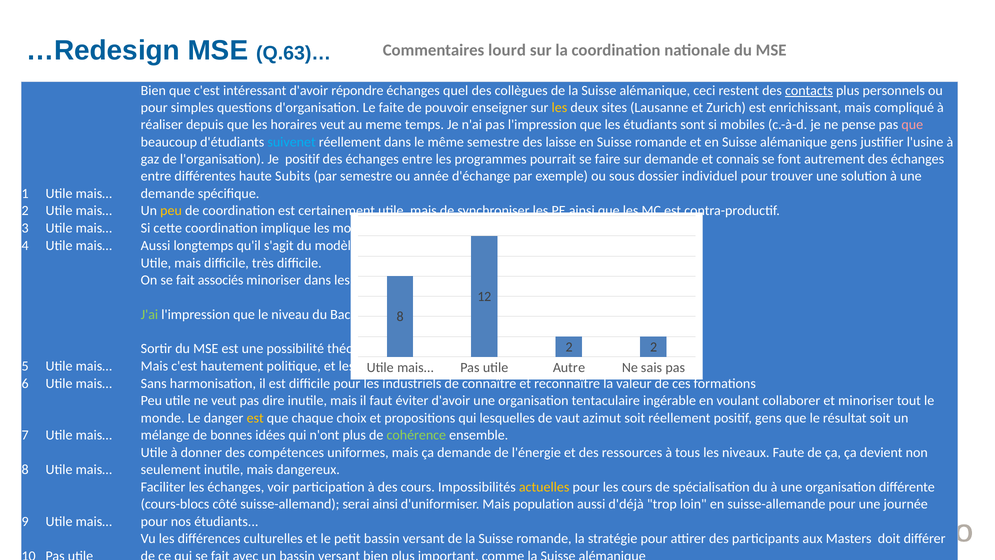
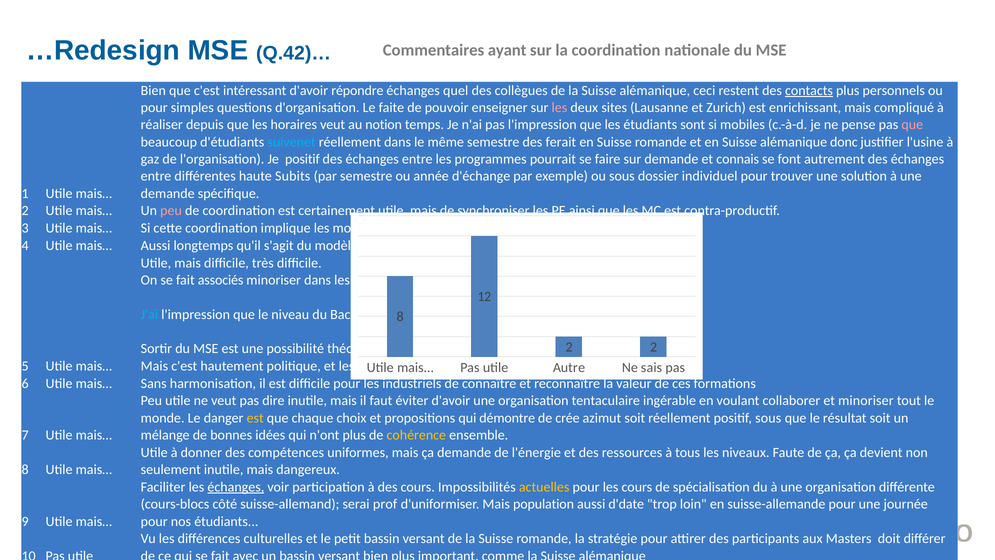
Q.63)…: Q.63)… -> Q.42)…
lourd: lourd -> ayant
les at (559, 108) colour: yellow -> pink
meme: meme -> notion
laisse: laisse -> ferait
alémanique gens: gens -> donc
peu at (171, 211) colour: yellow -> pink
J'ai colour: light green -> light blue
lesquelles: lesquelles -> démontre
vaut: vaut -> crée
positif gens: gens -> sous
cohérence colour: light green -> yellow
échanges at (236, 487) underline: none -> present
serai ainsi: ainsi -> prof
d'déjà: d'déjà -> d'date
